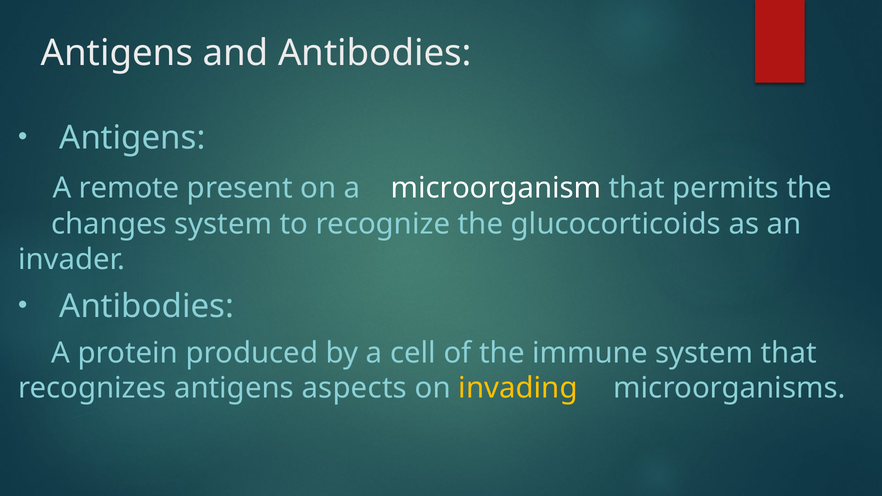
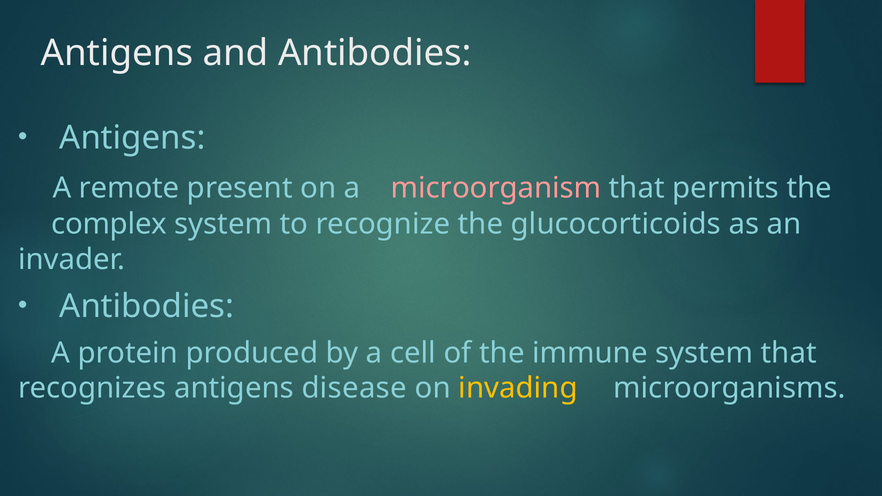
microorganism colour: white -> pink
changes: changes -> complex
aspects: aspects -> disease
